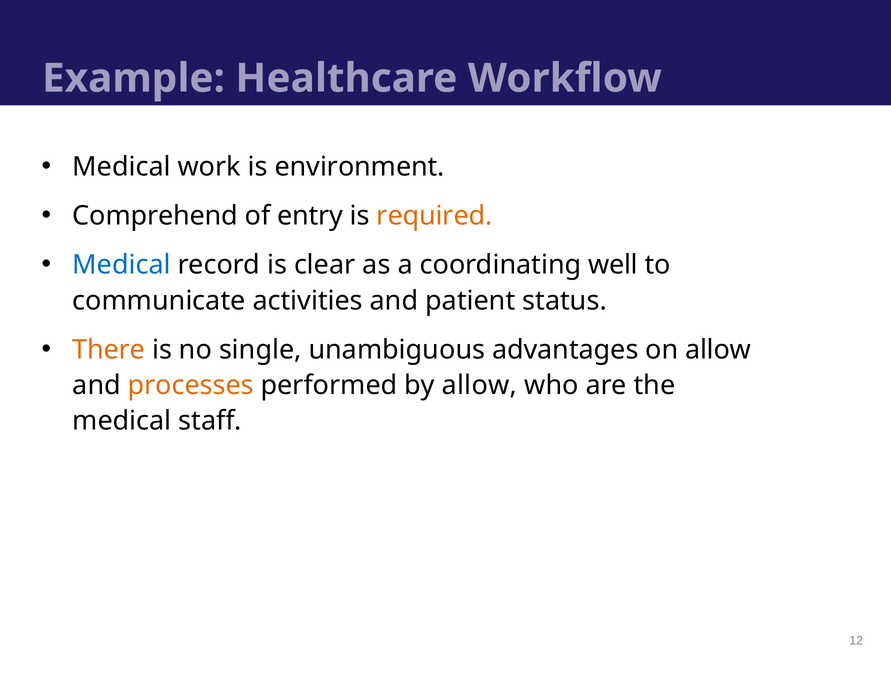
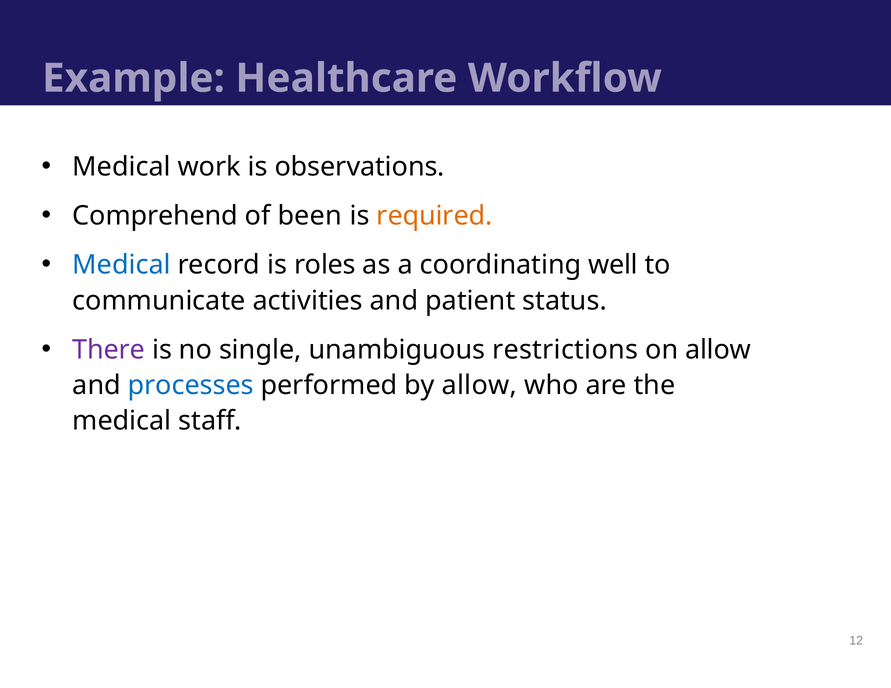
environment: environment -> observations
entry: entry -> been
clear: clear -> roles
There colour: orange -> purple
advantages: advantages -> restrictions
processes colour: orange -> blue
